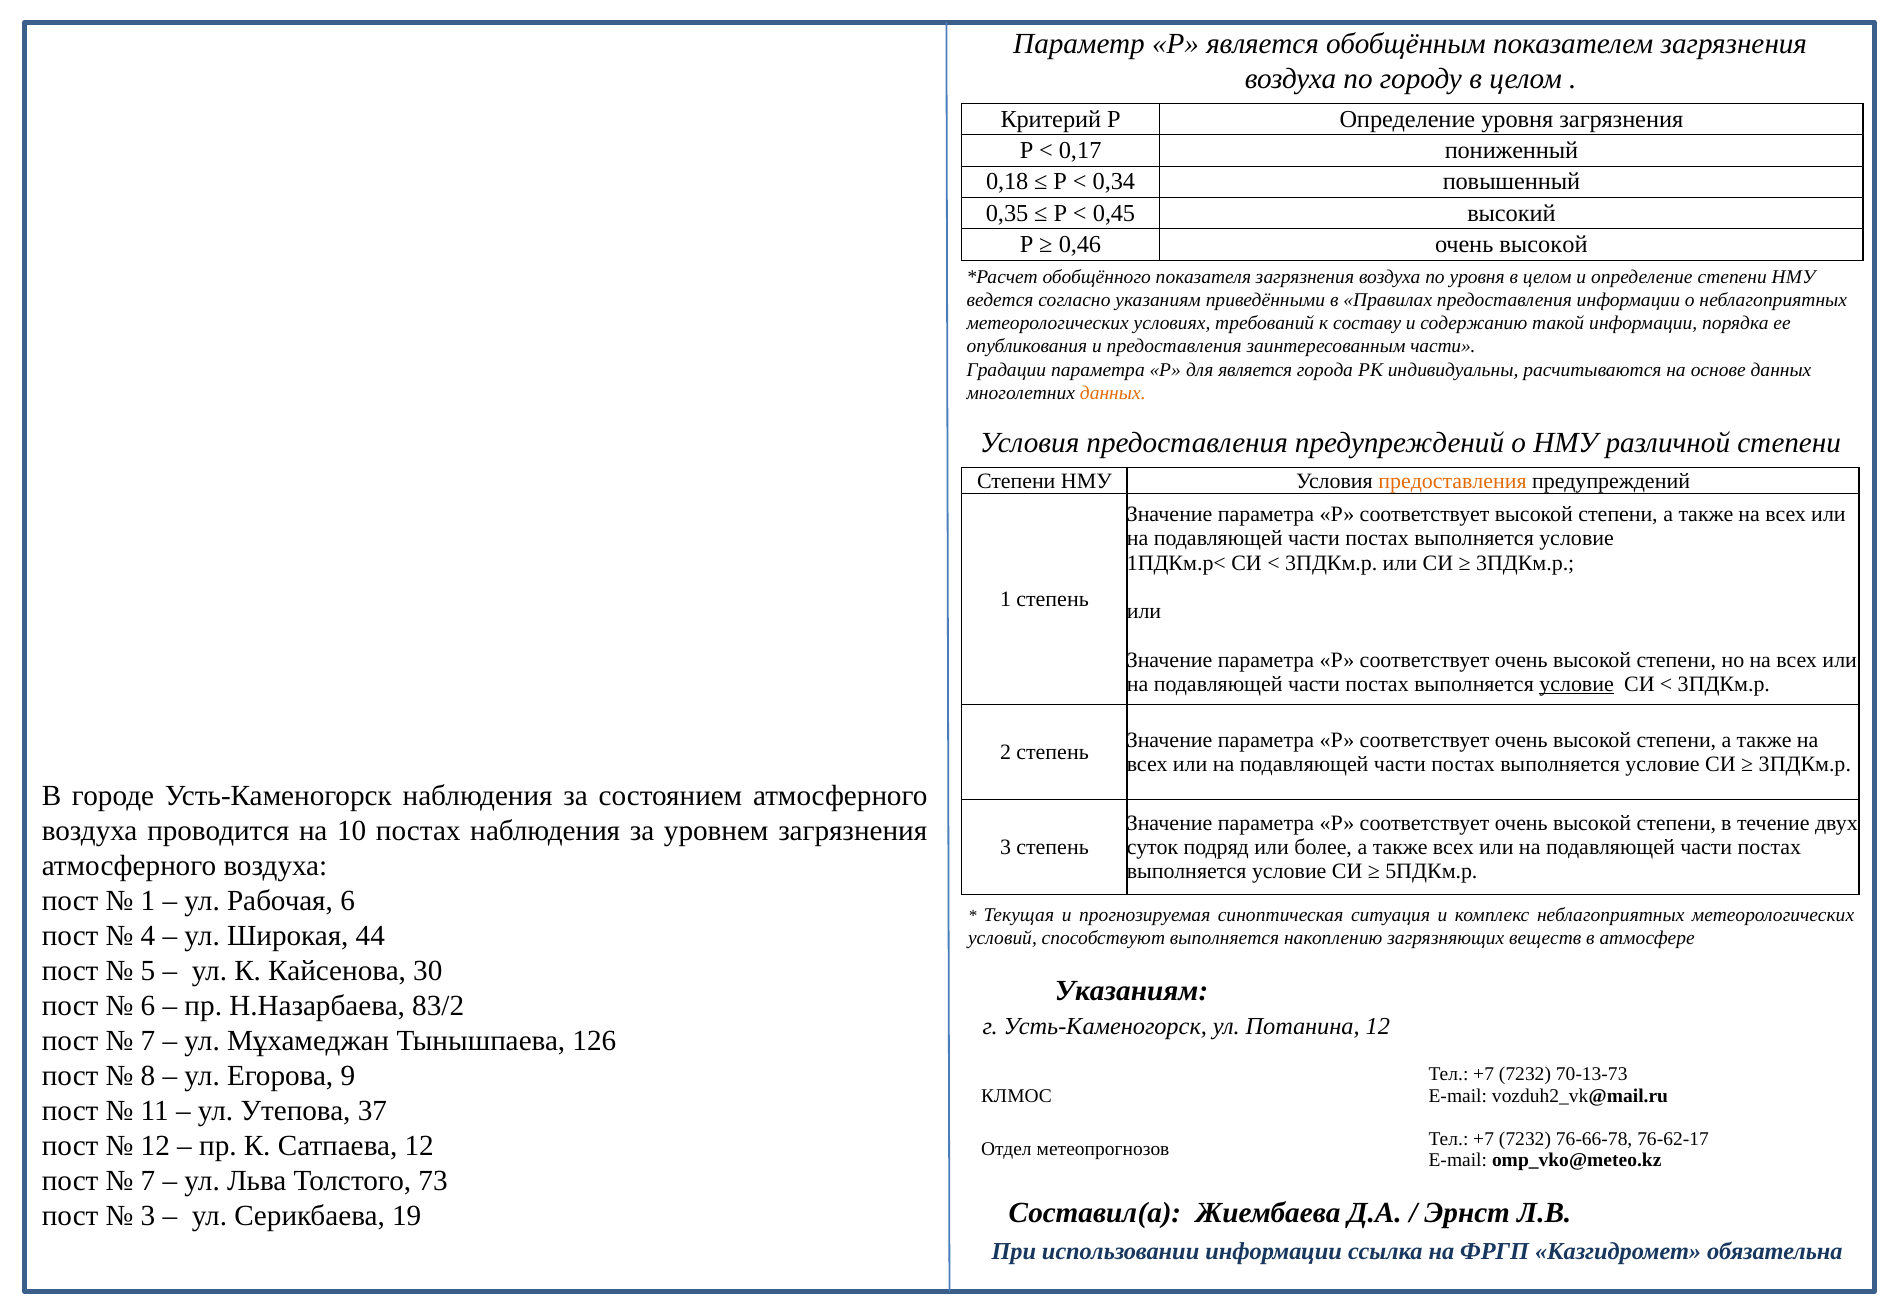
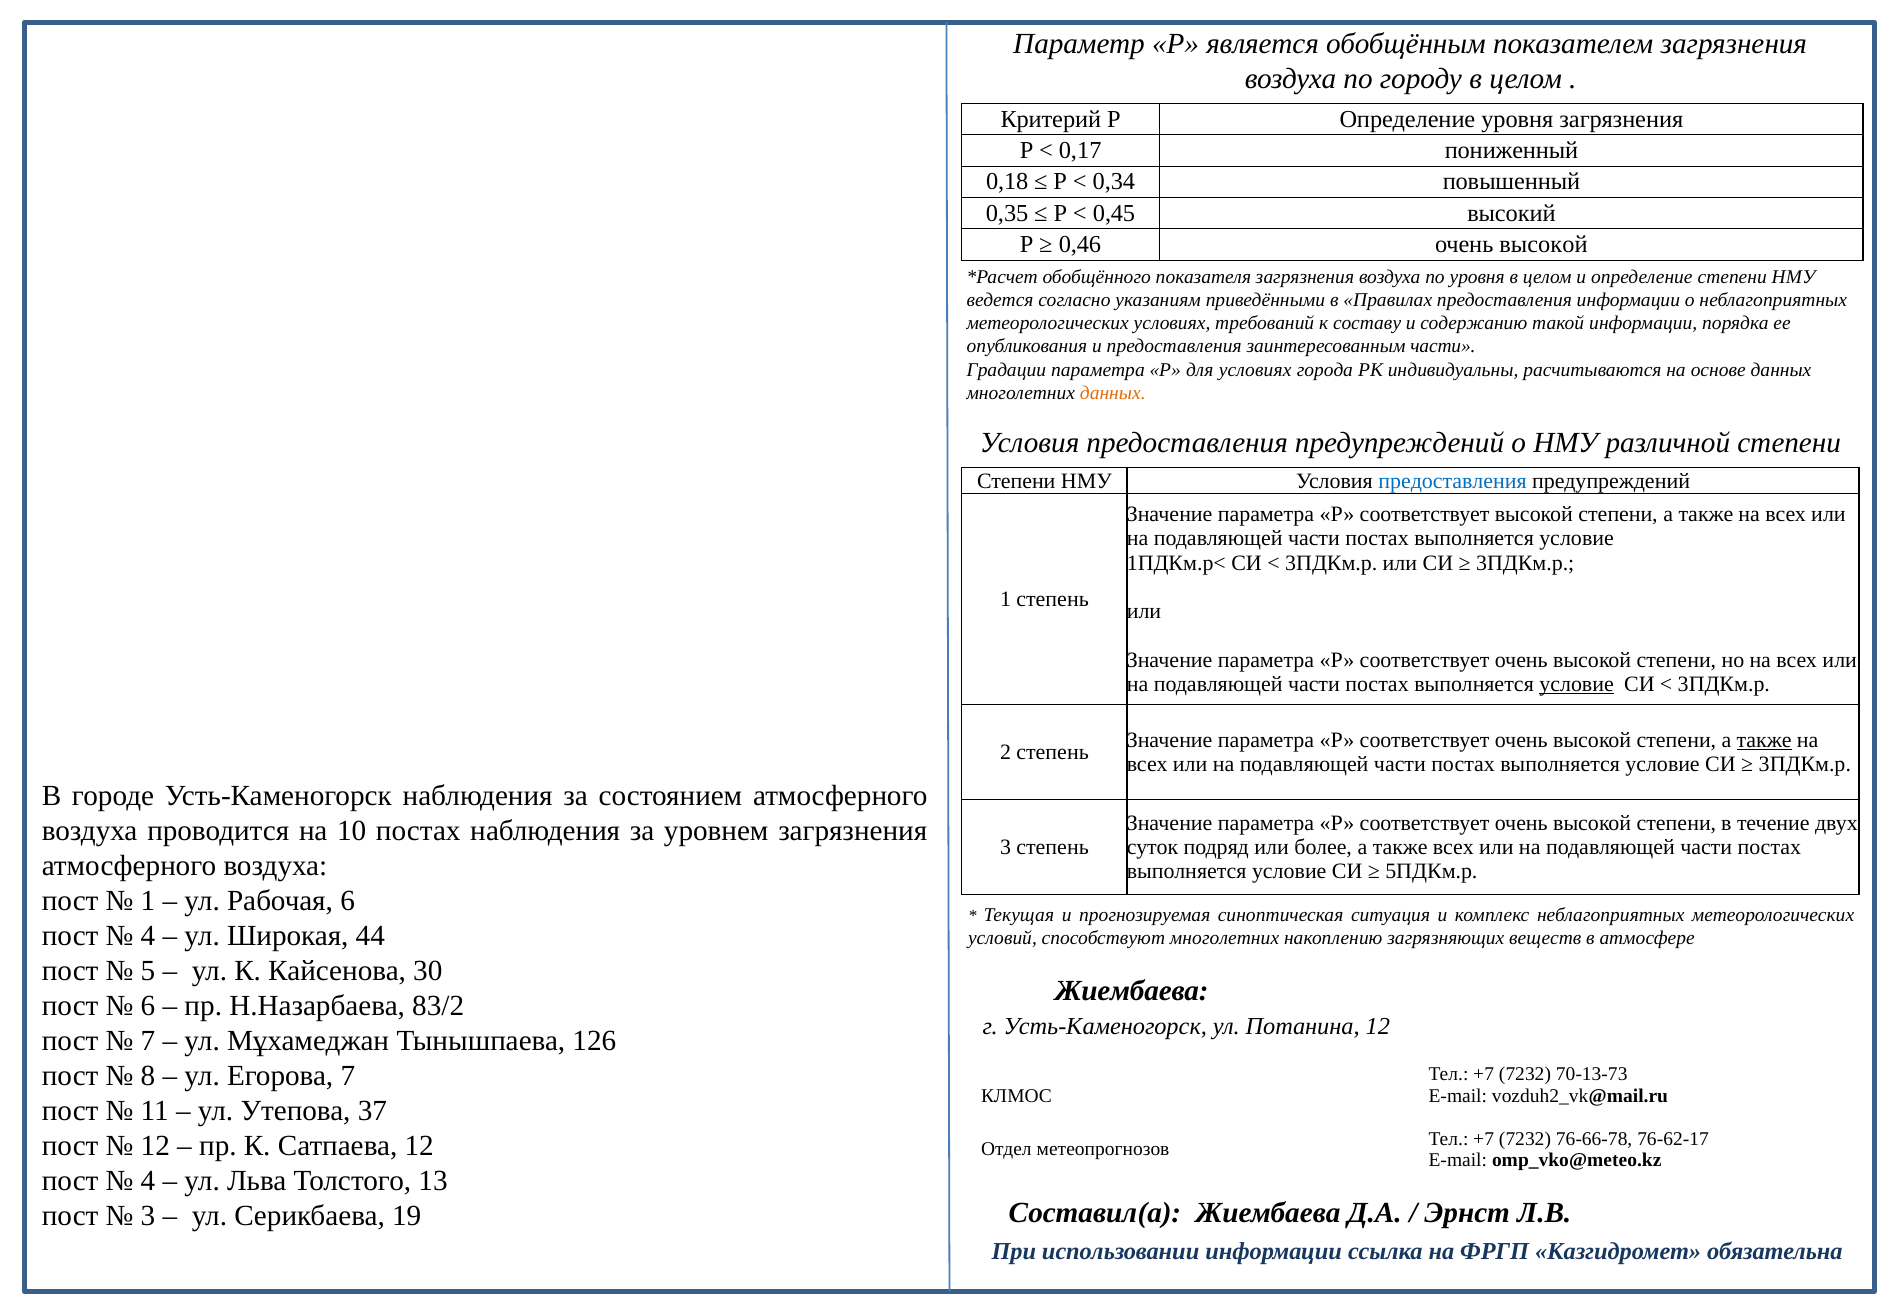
для является: является -> условиях
предоставления at (1453, 481) colour: orange -> blue
также at (1764, 741) underline: none -> present
способствуют выполняется: выполняется -> многолетних
Указаниям at (1132, 991): Указаниям -> Жиембаева
Егорова 9: 9 -> 7
7 at (148, 1182): 7 -> 4
73: 73 -> 13
